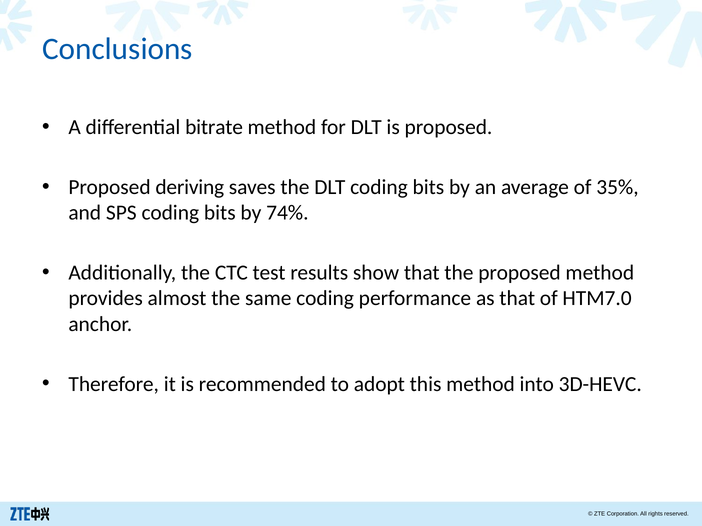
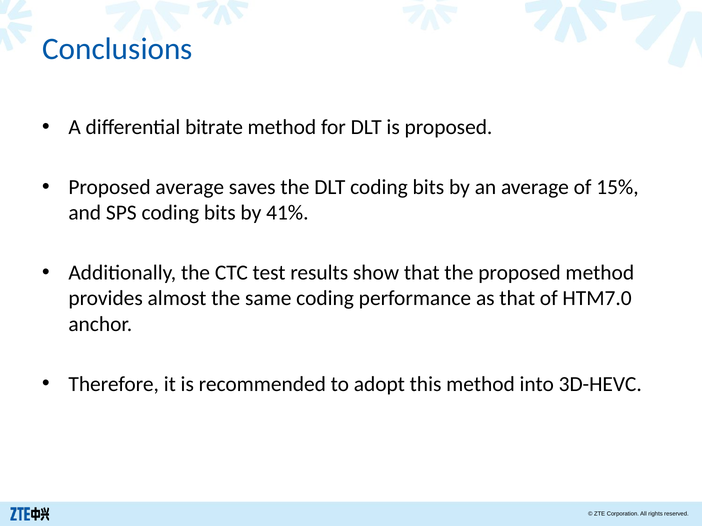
Proposed deriving: deriving -> average
35%: 35% -> 15%
74%: 74% -> 41%
